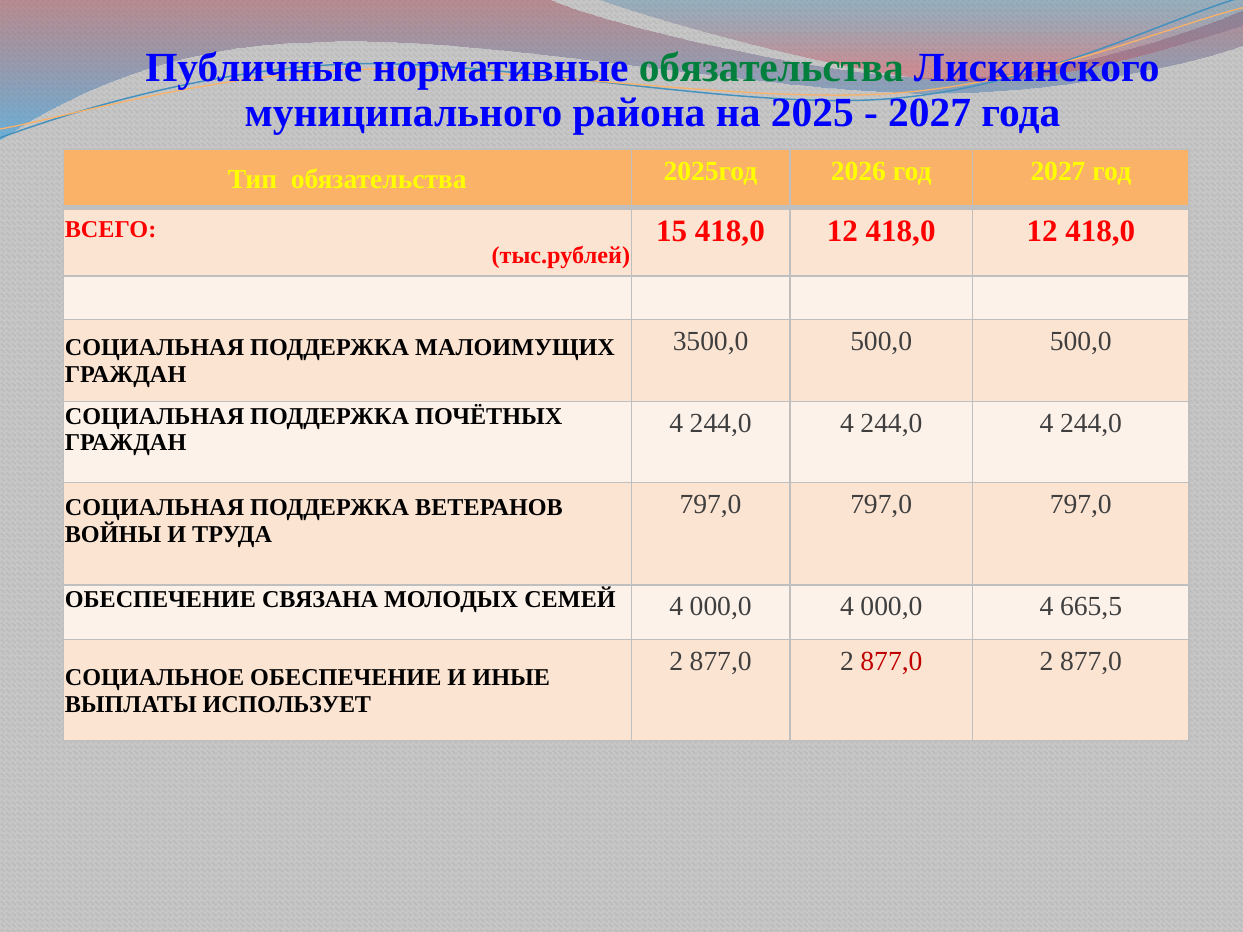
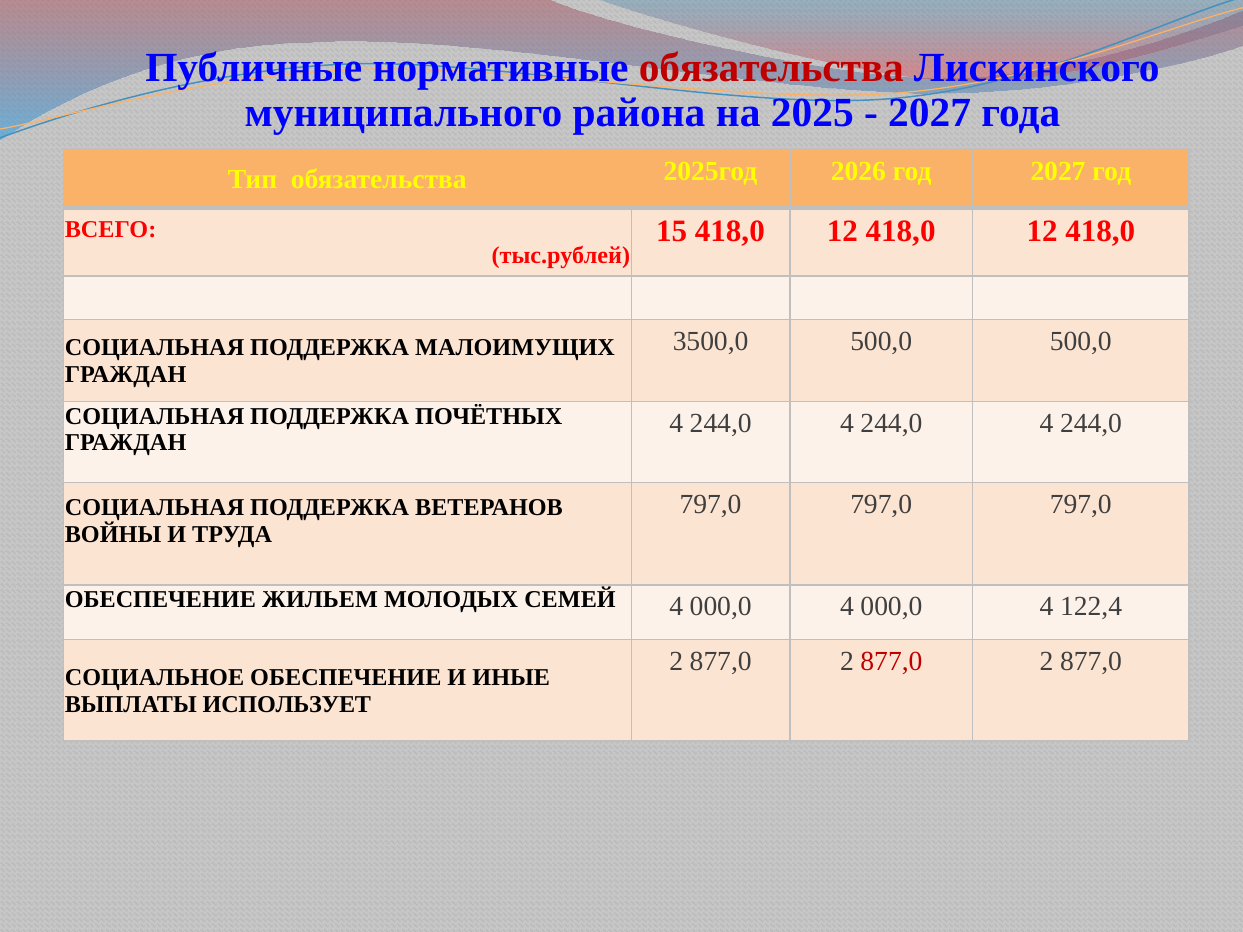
обязательства at (771, 68) colour: green -> red
СВЯЗАНА: СВЯЗАНА -> ЖИЛЬЕМ
665,5: 665,5 -> 122,4
